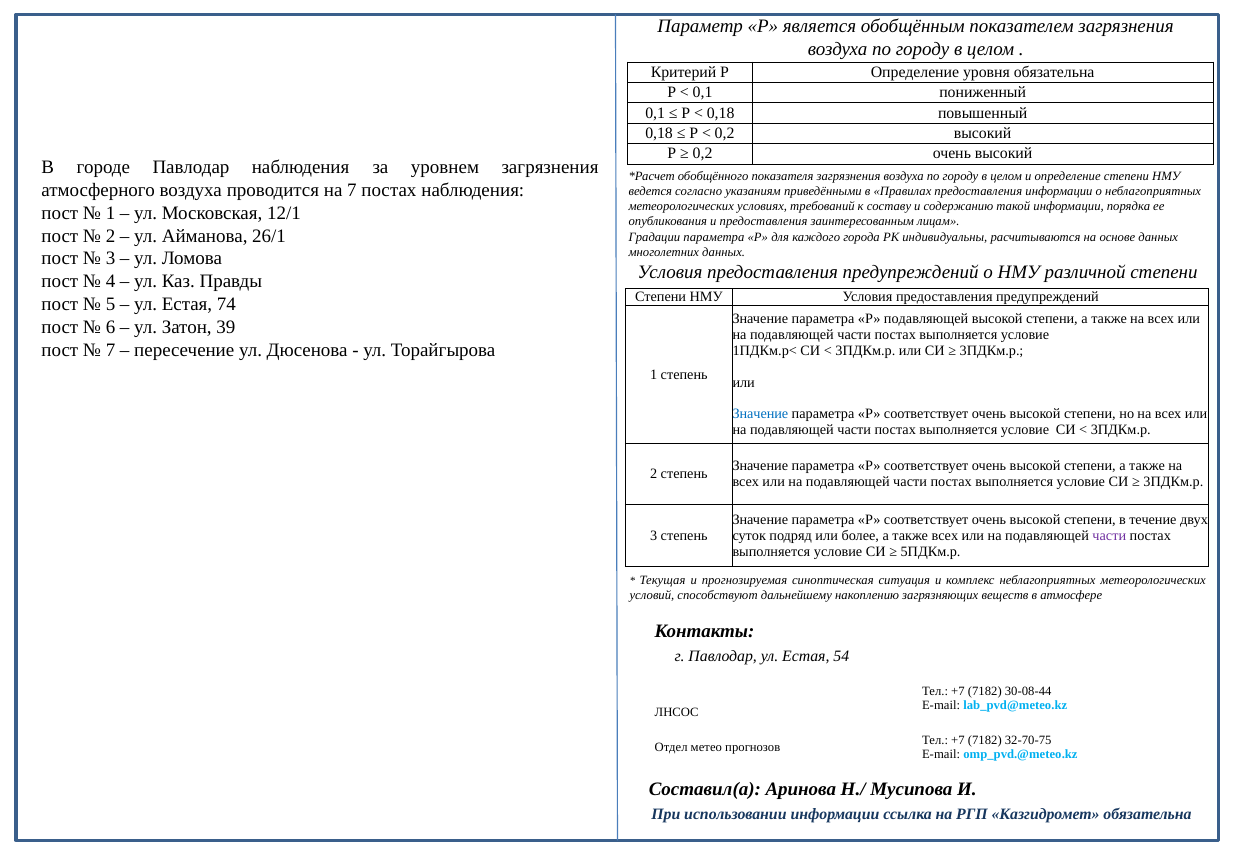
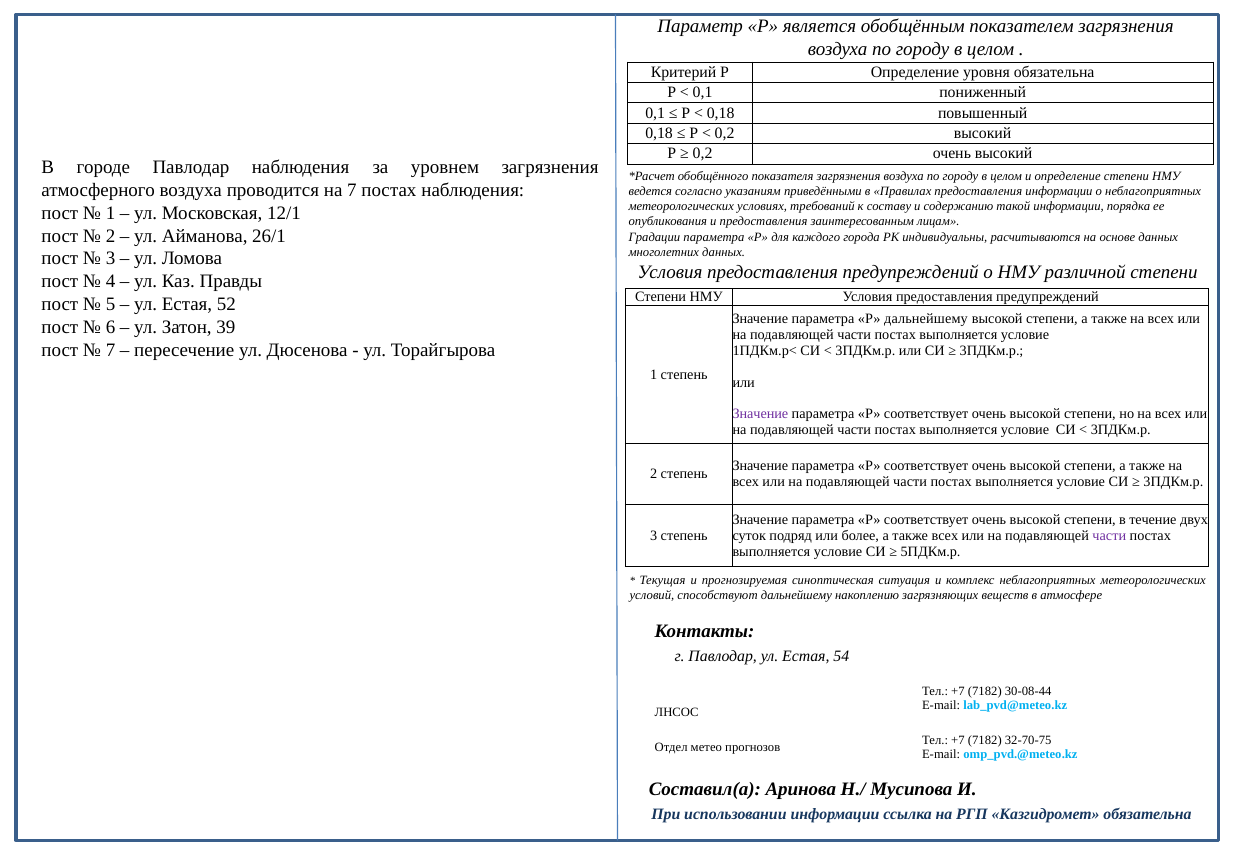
74: 74 -> 52
Р подавляющей: подавляющей -> дальнейшему
Значение at (760, 414) colour: blue -> purple
